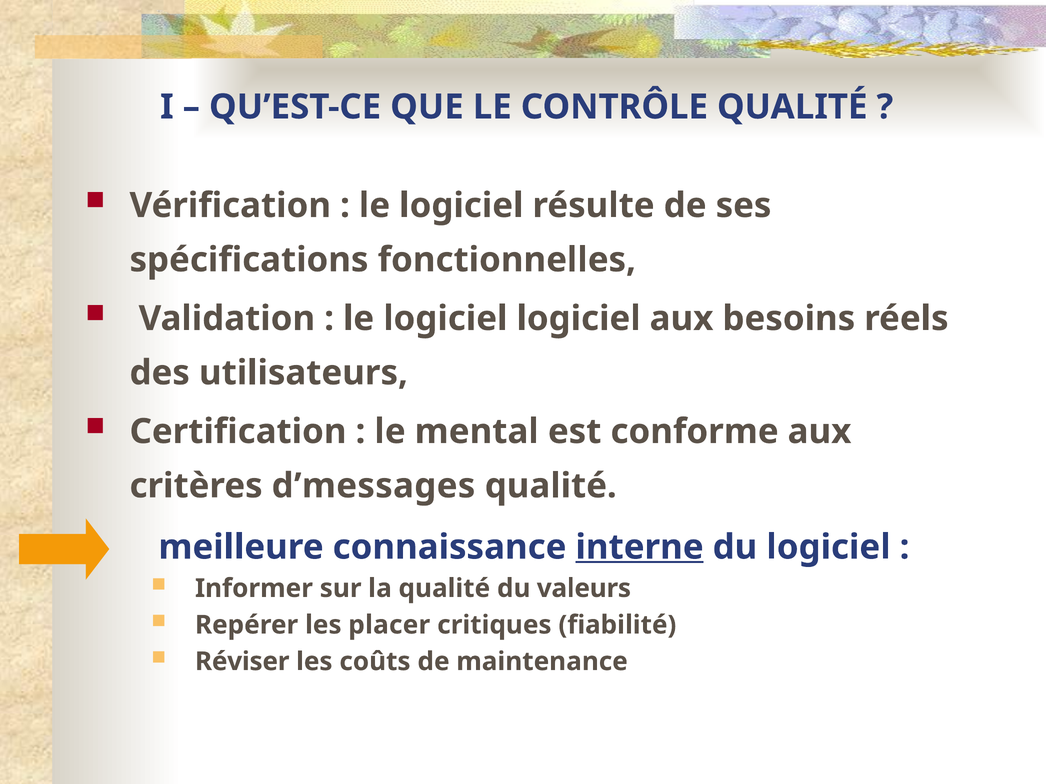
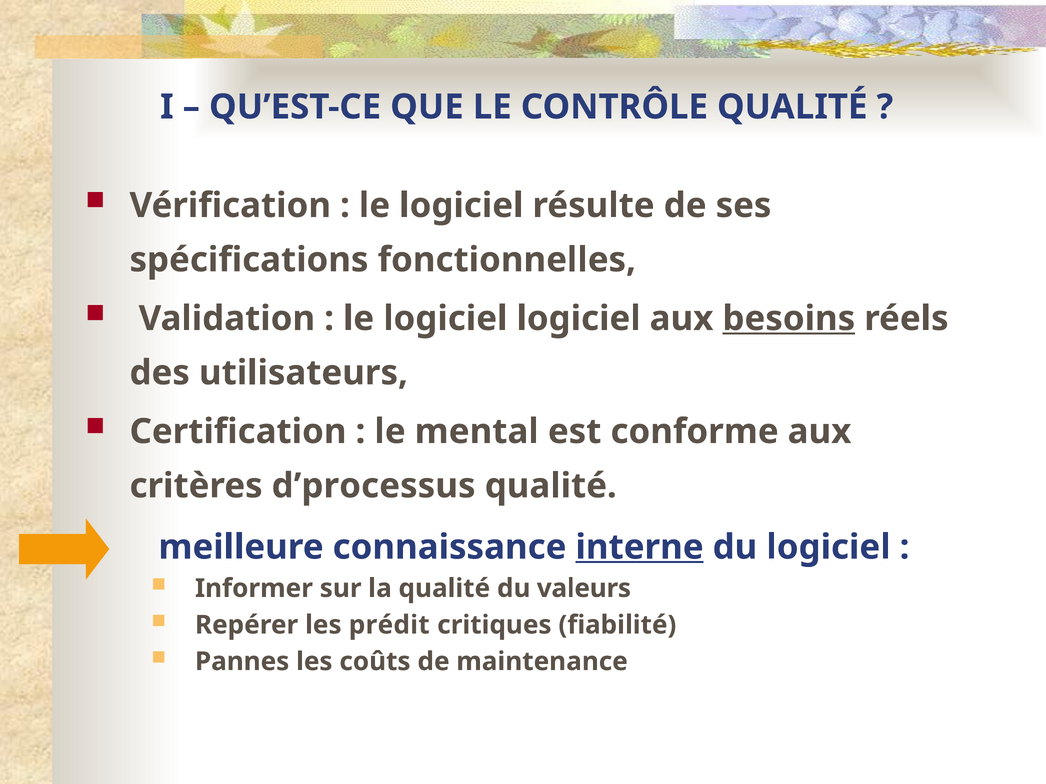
besoins underline: none -> present
d’messages: d’messages -> d’processus
placer: placer -> prédit
Réviser: Réviser -> Pannes
